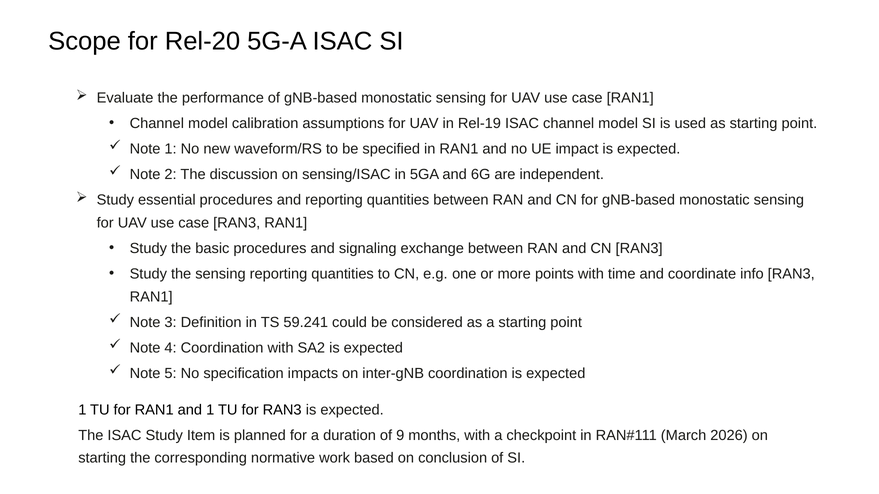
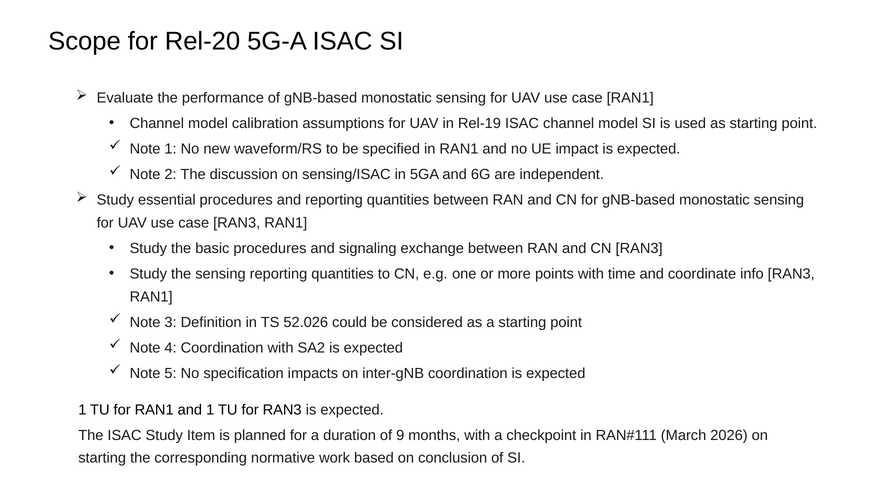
59.241: 59.241 -> 52.026
